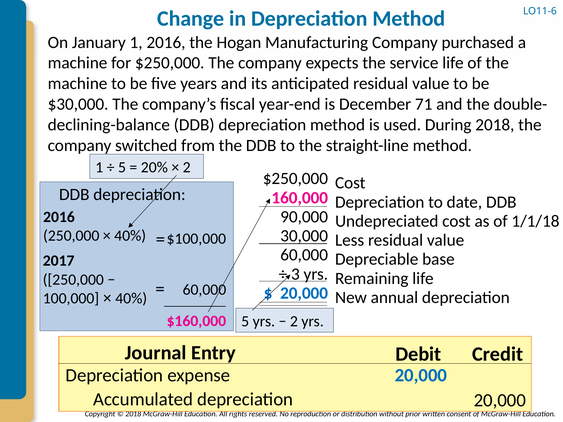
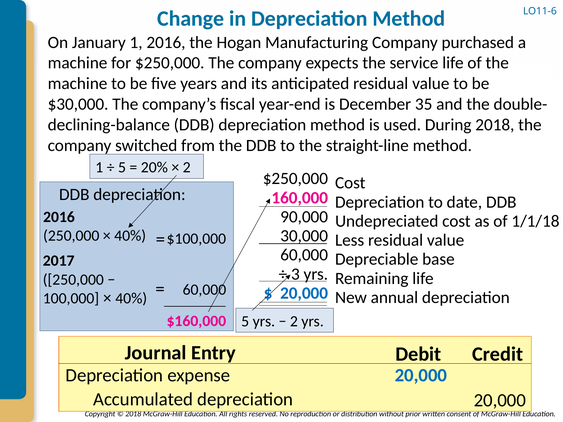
71: 71 -> 35
